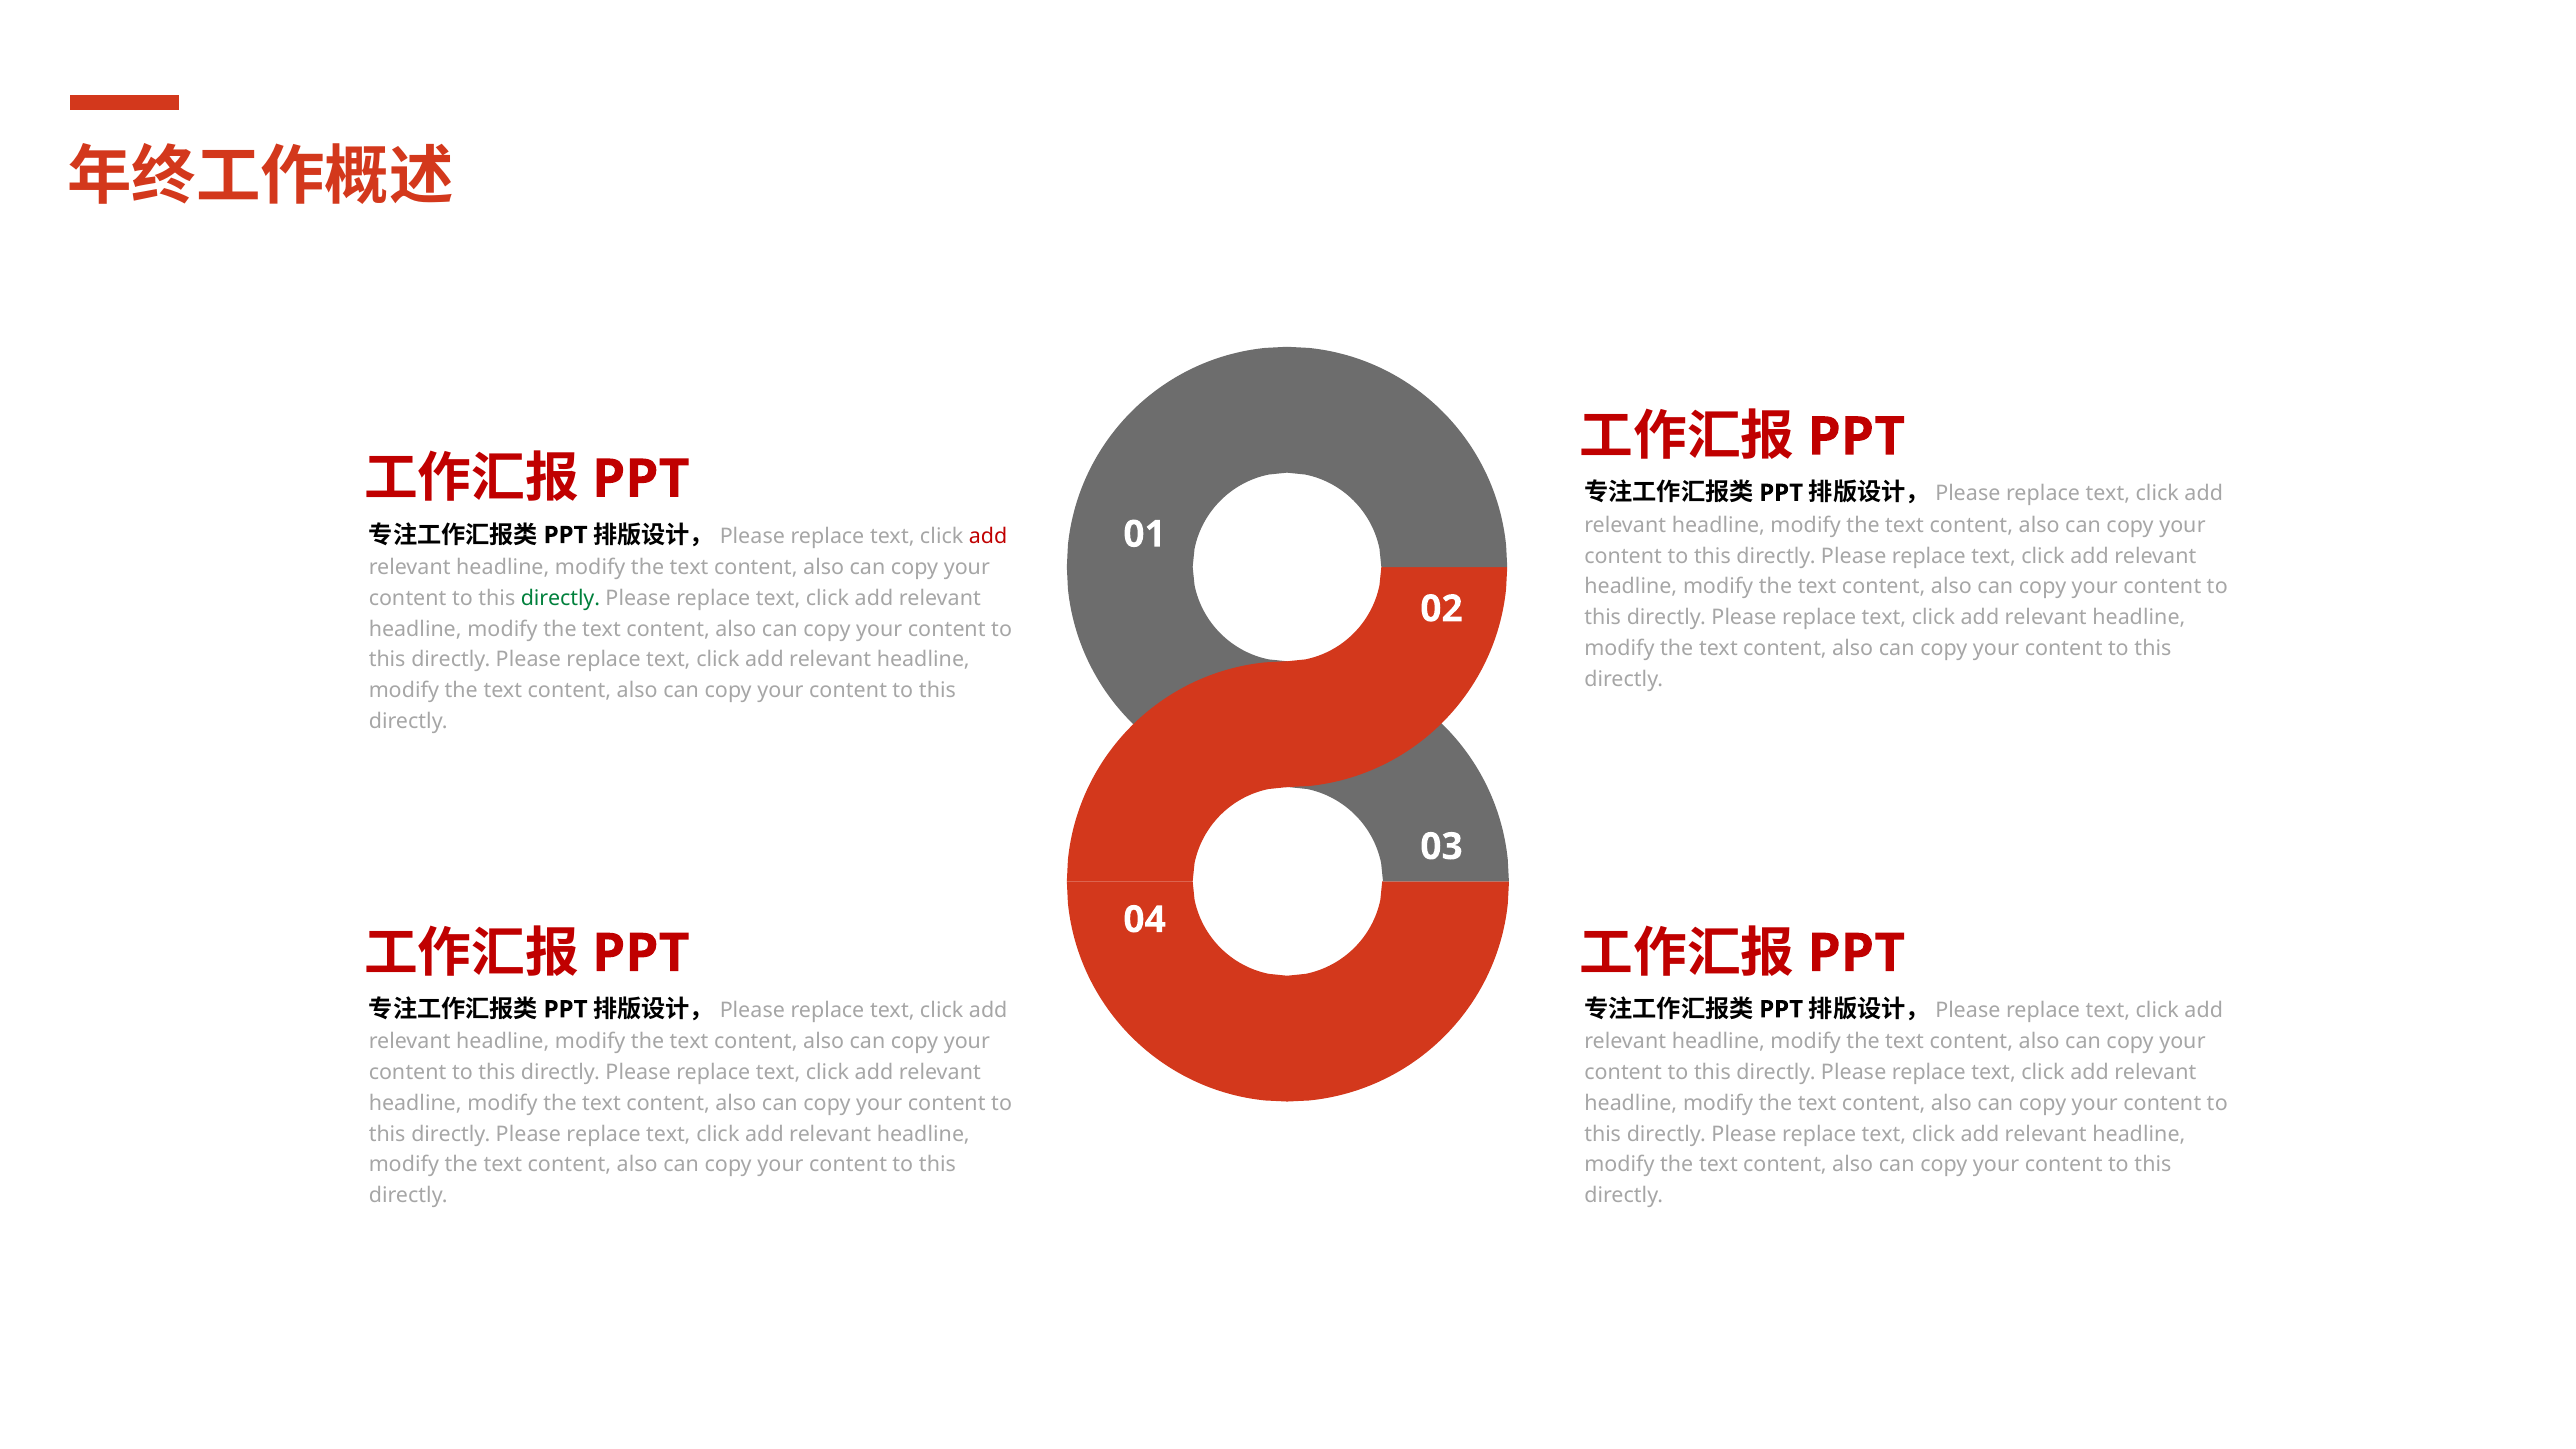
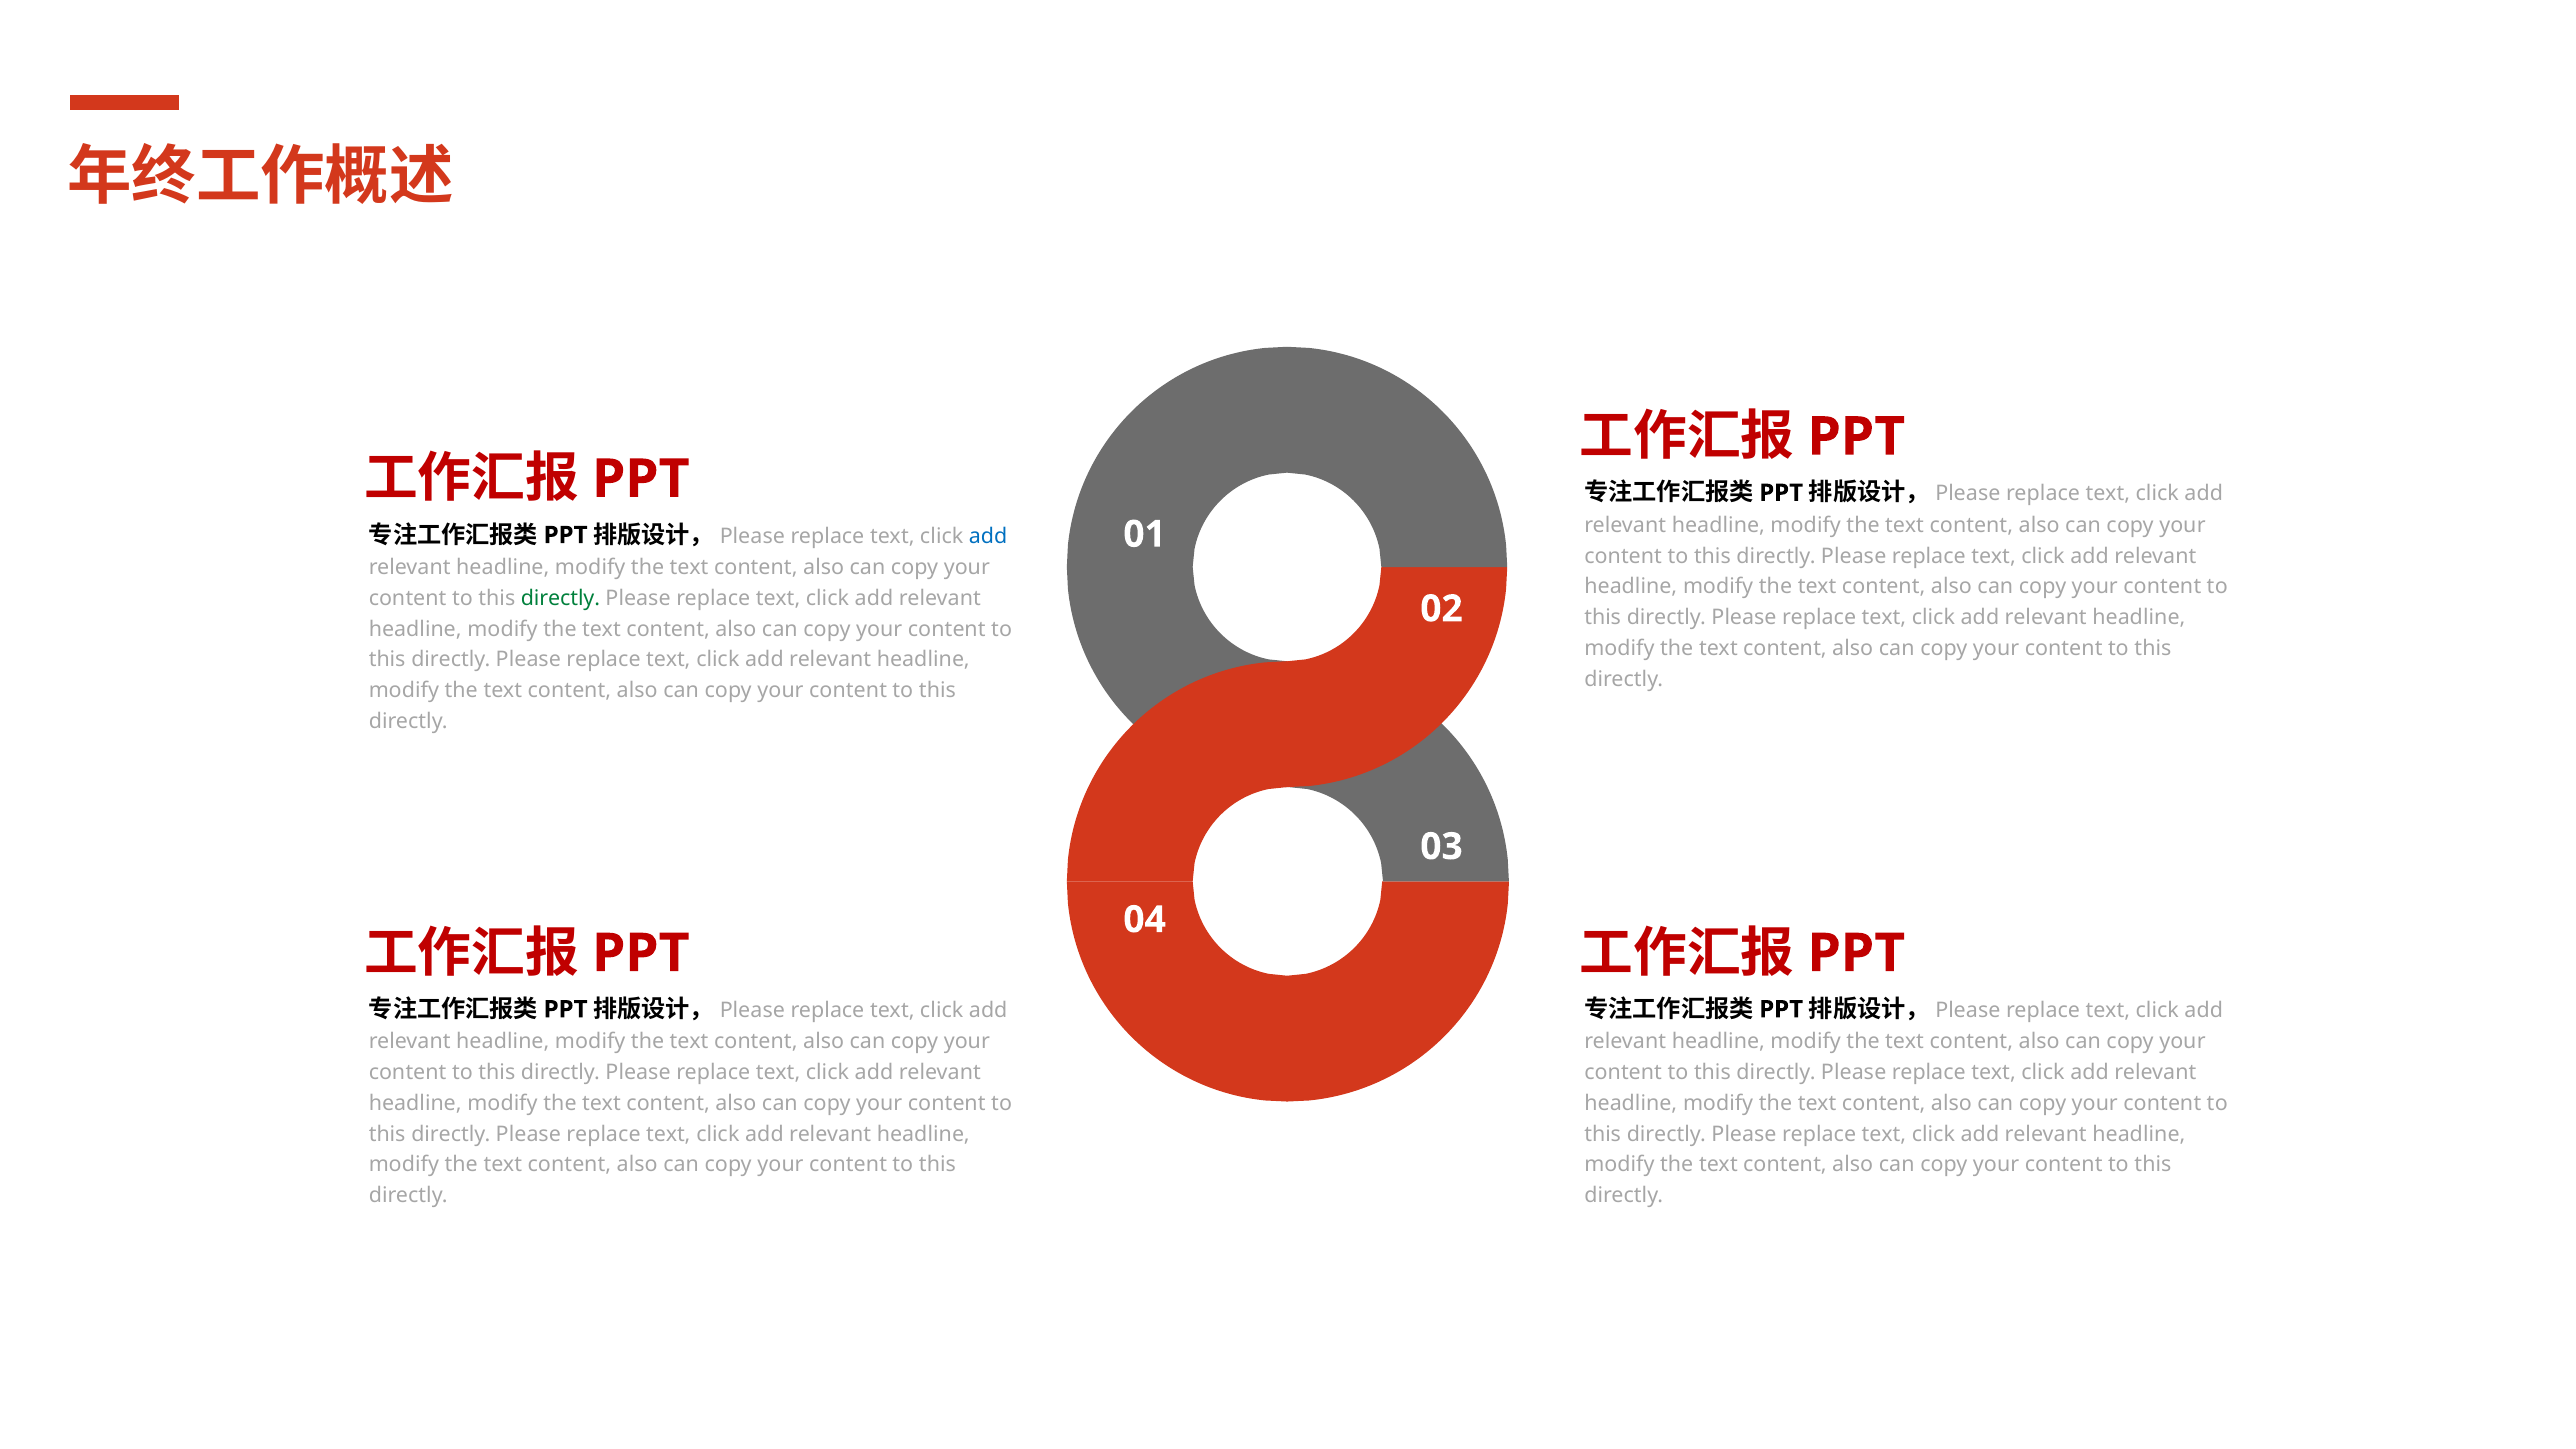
add at (988, 536) colour: red -> blue
